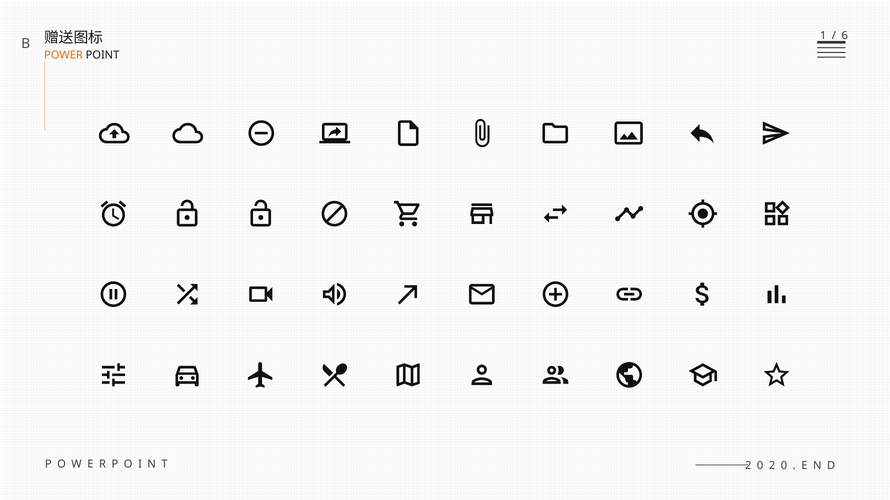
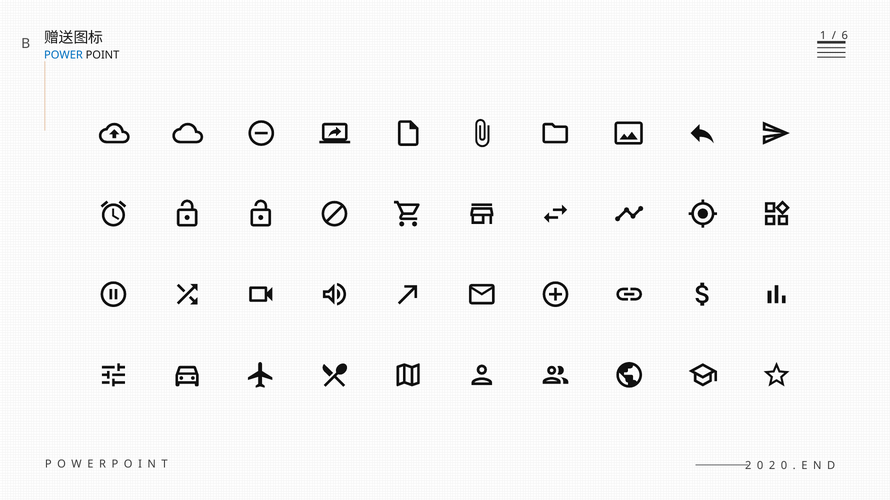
POWER colour: orange -> blue
